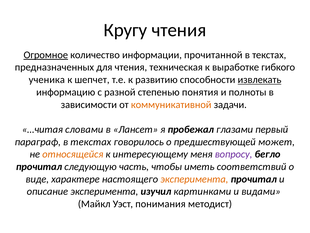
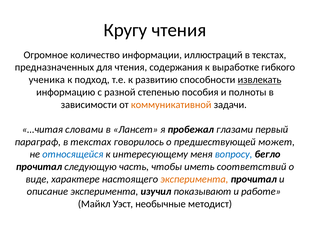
Огромное underline: present -> none
прочитанной: прочитанной -> иллюстраций
техническая: техническая -> содержания
шепчет: шепчет -> подход
понятия: понятия -> пособия
относящейся colour: orange -> blue
вопросу colour: purple -> blue
картинками: картинками -> показывают
видами: видами -> работе
понимания: понимания -> необычные
